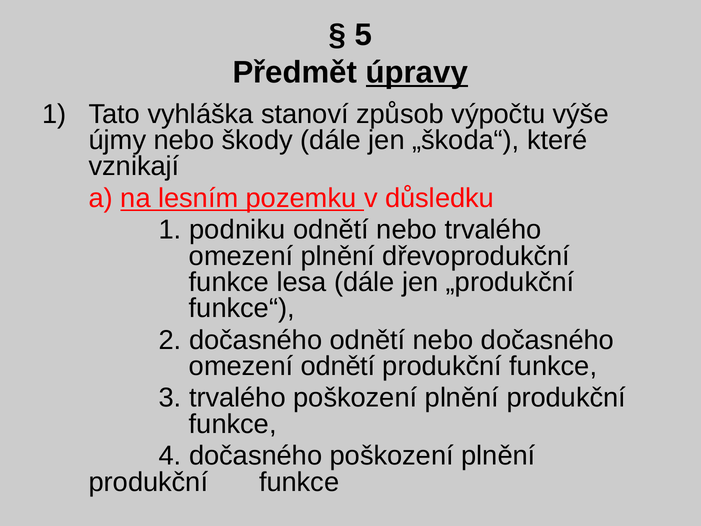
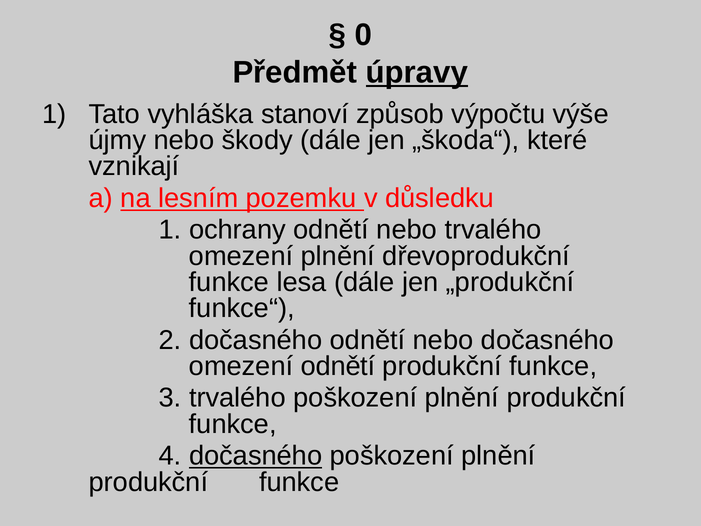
5: 5 -> 0
podniku: podniku -> ochrany
dočasného at (256, 456) underline: none -> present
